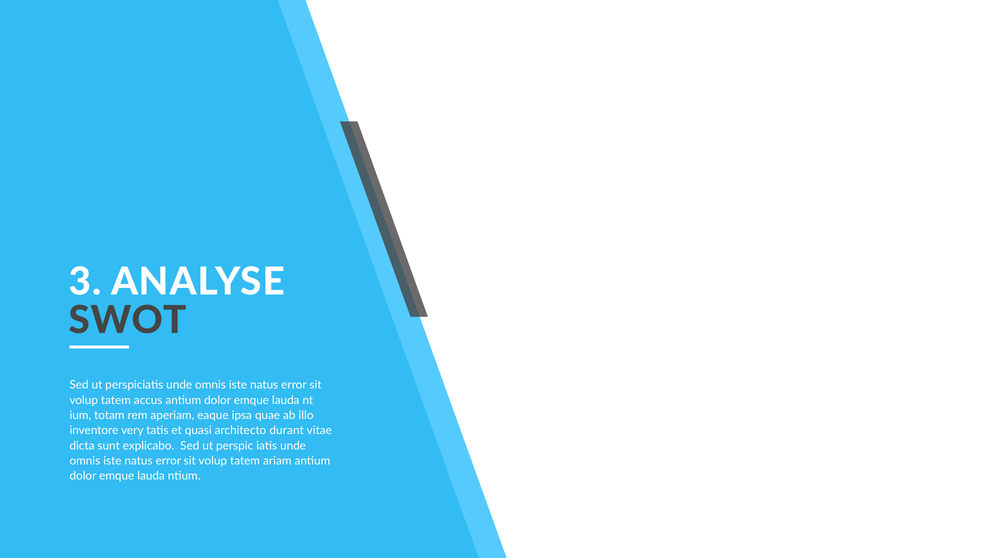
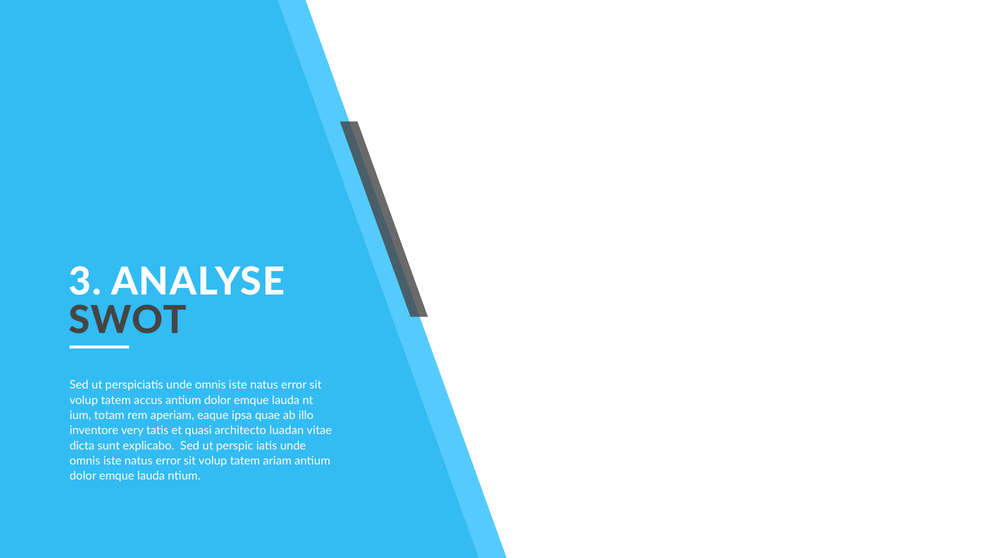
durant: durant -> luadan
